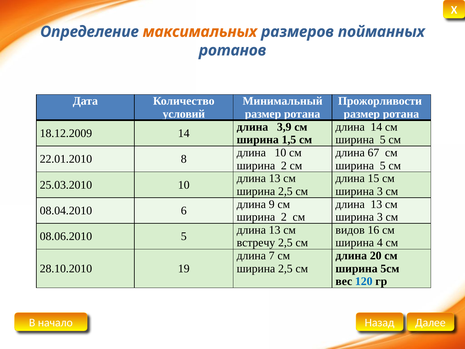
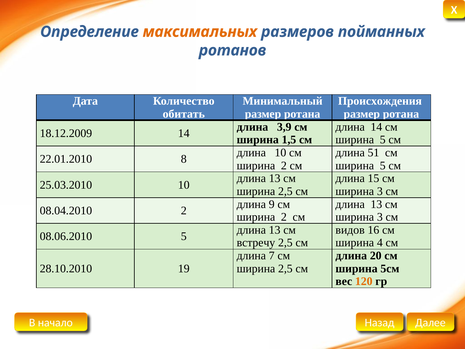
Прожорливости: Прожорливости -> Происхождения
условий: условий -> обитать
67: 67 -> 51
08.04.2010 6: 6 -> 2
120 colour: blue -> orange
